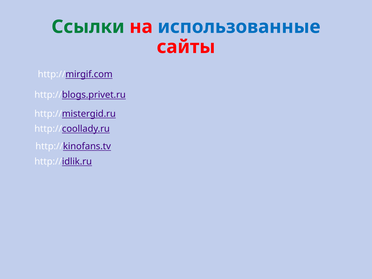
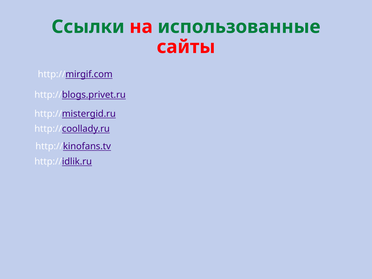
использованные colour: blue -> green
